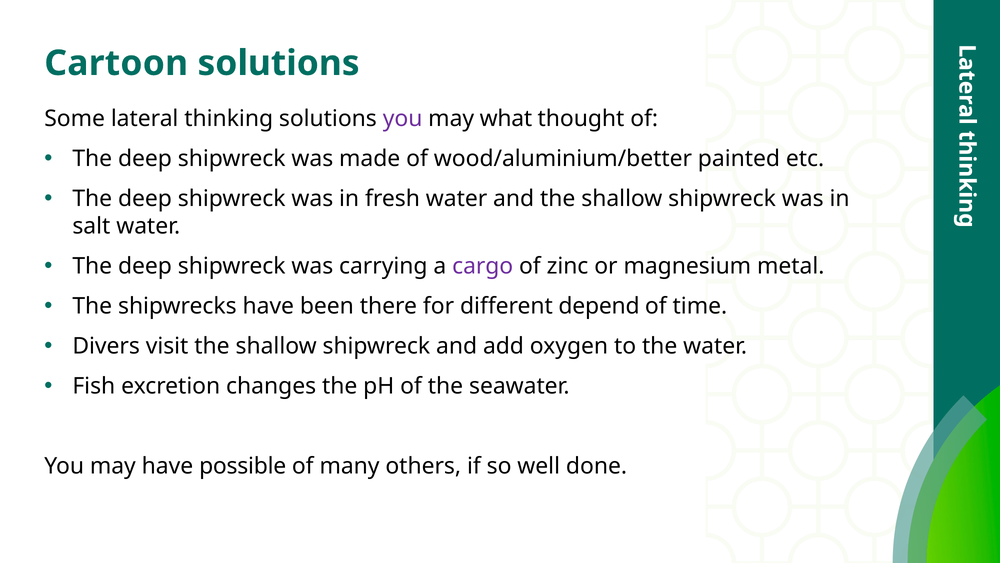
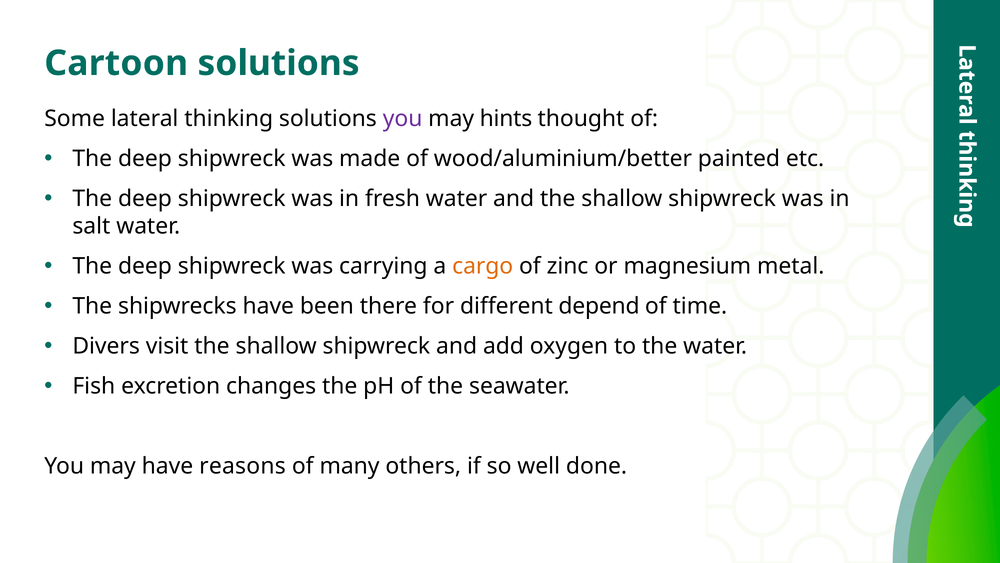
what: what -> hints
cargo colour: purple -> orange
possible: possible -> reasons
